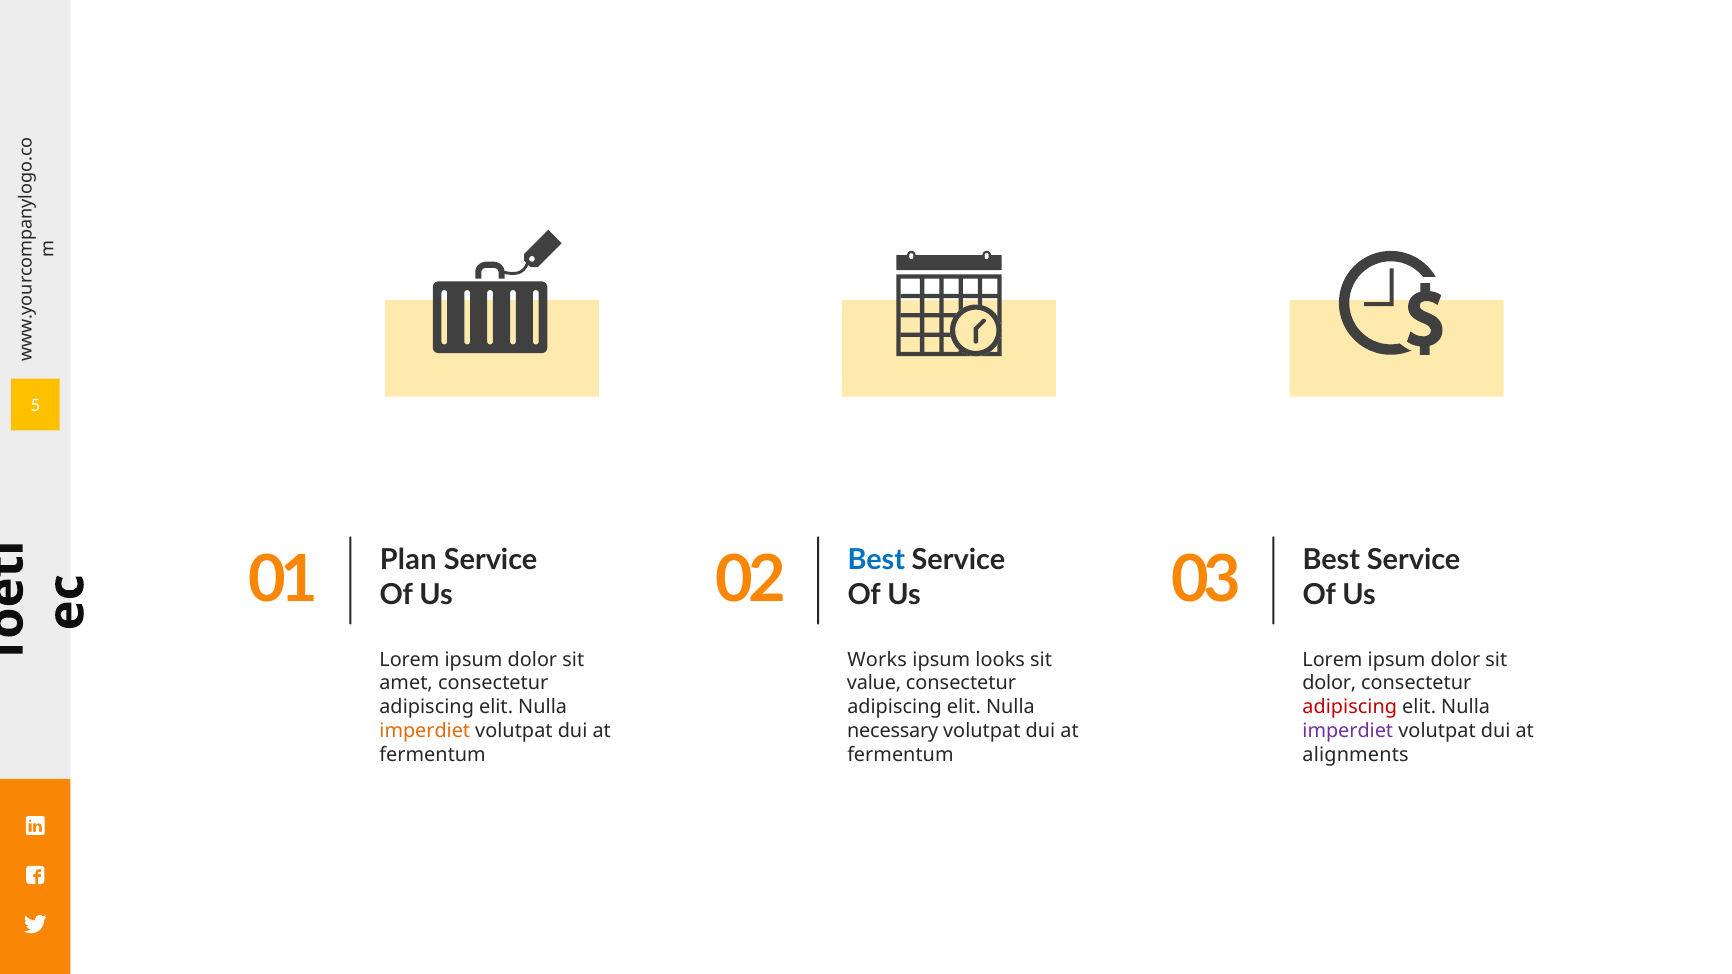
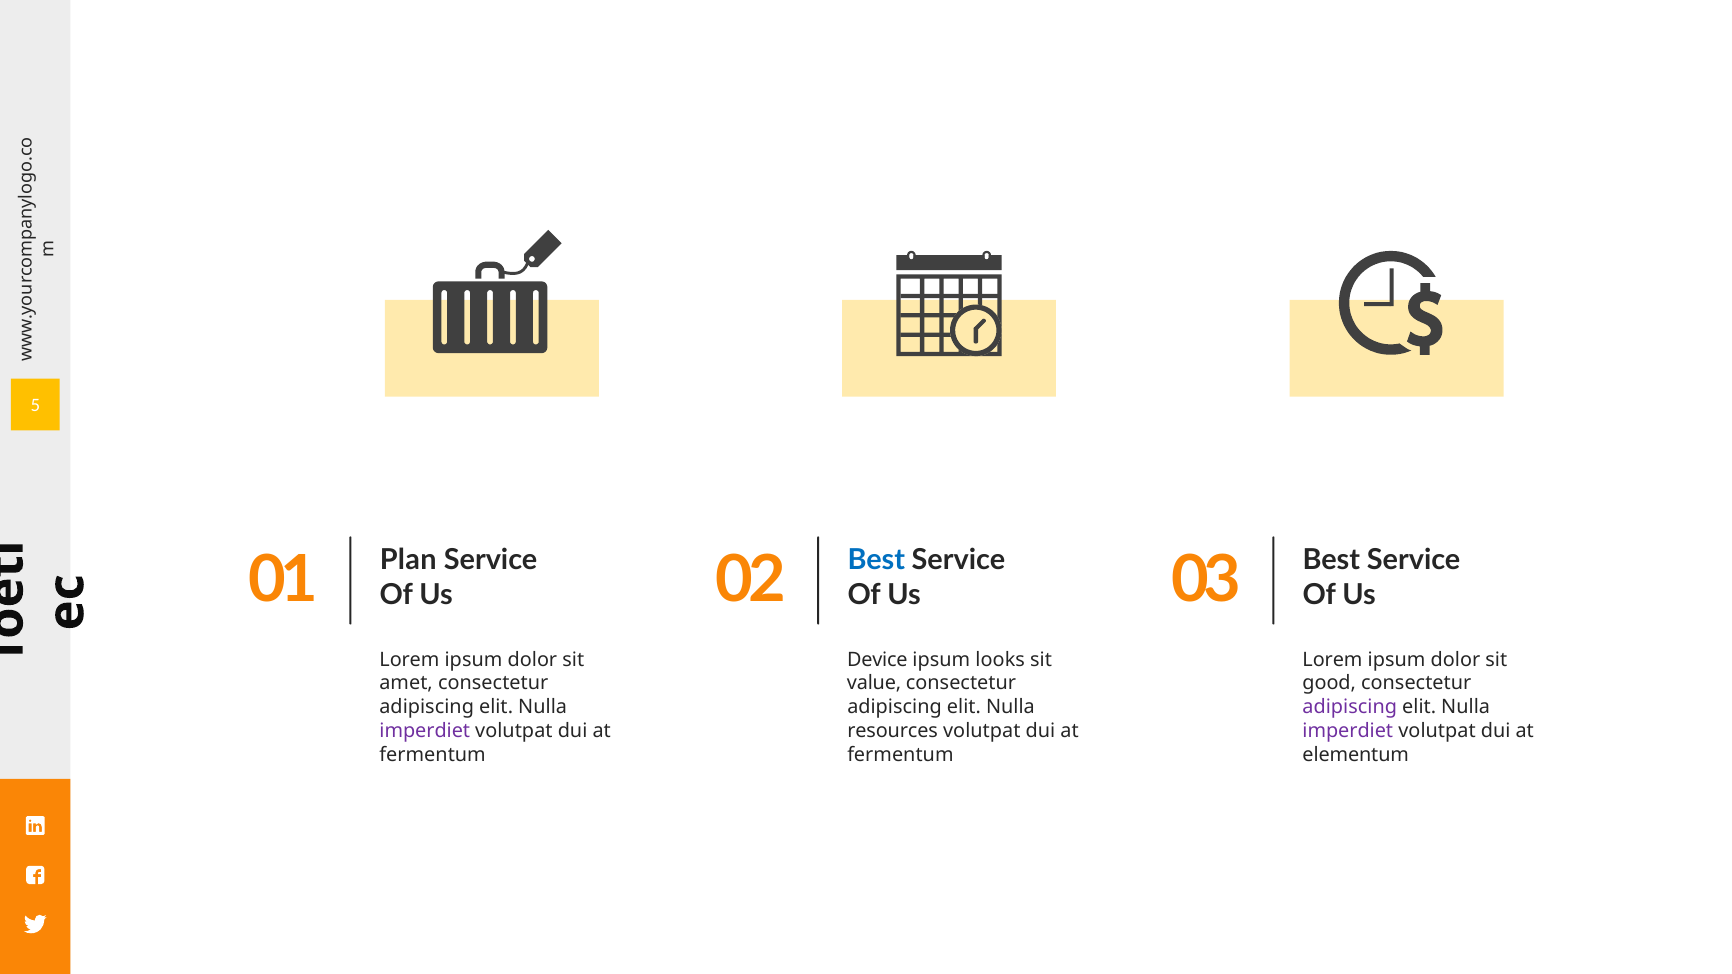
Works: Works -> Device
dolor at (1329, 684): dolor -> good
adipiscing at (1350, 707) colour: red -> purple
imperdiet at (425, 731) colour: orange -> purple
necessary: necessary -> resources
alignments: alignments -> elementum
